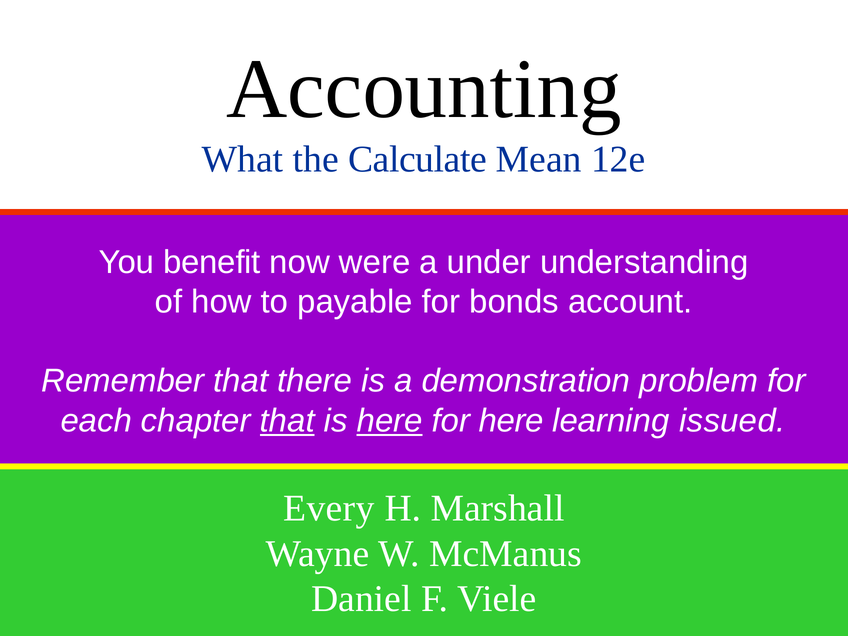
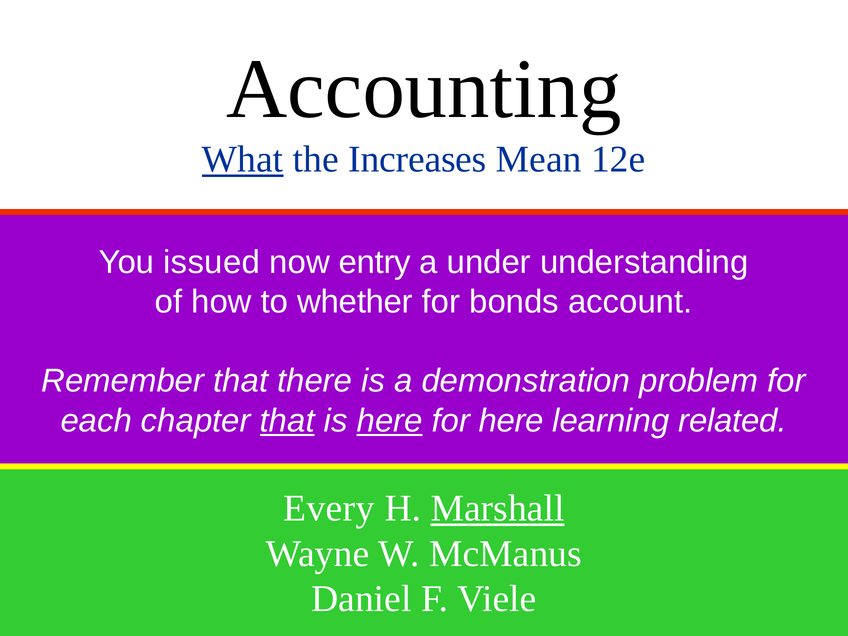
What underline: none -> present
Calculate: Calculate -> Increases
benefit: benefit -> issued
were: were -> entry
payable: payable -> whether
issued: issued -> related
Marshall underline: none -> present
